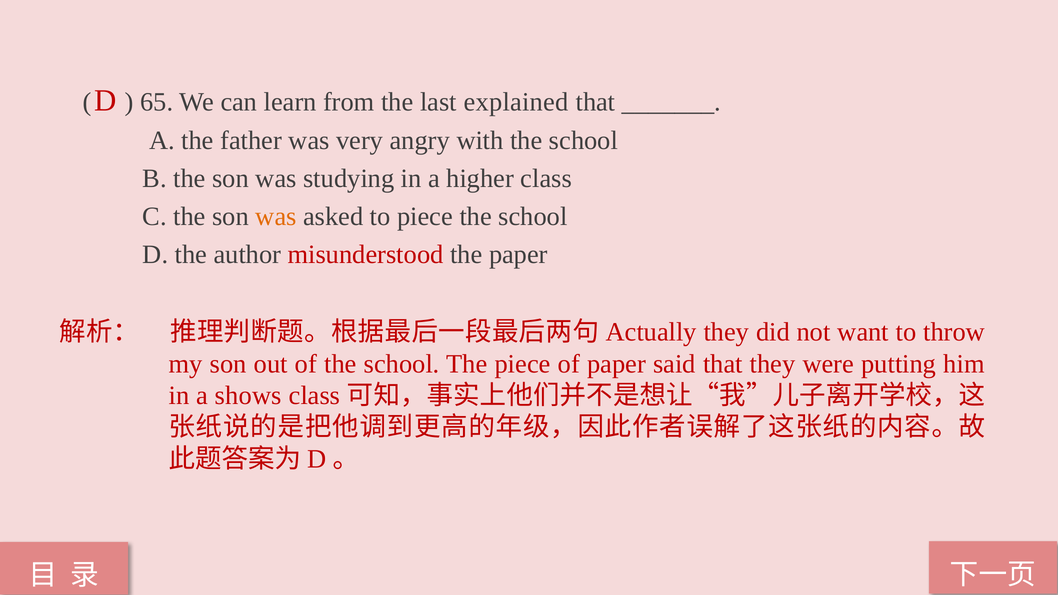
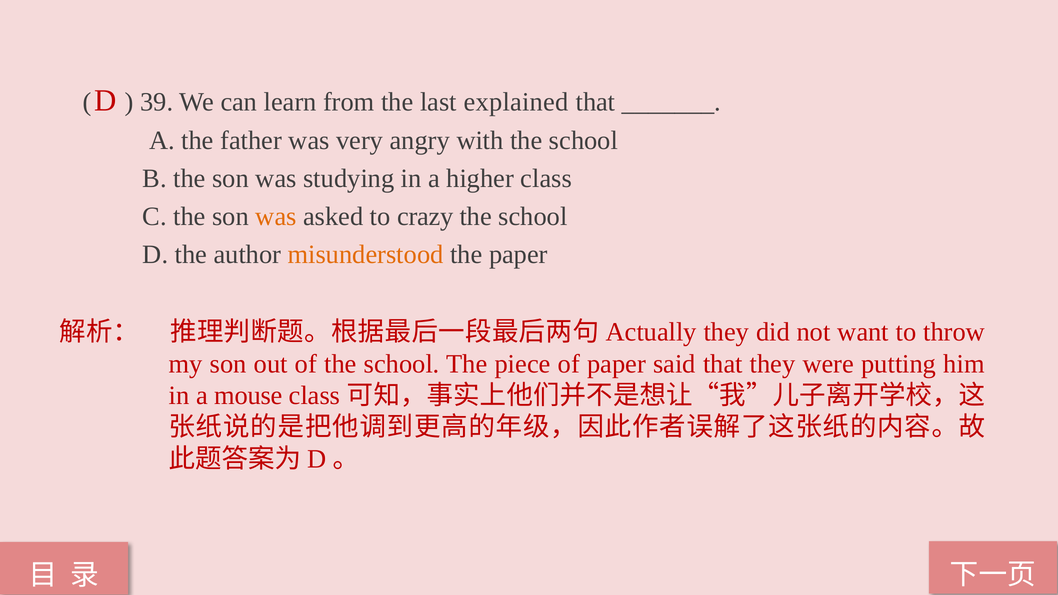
65: 65 -> 39
to piece: piece -> crazy
misunderstood colour: red -> orange
shows: shows -> mouse
